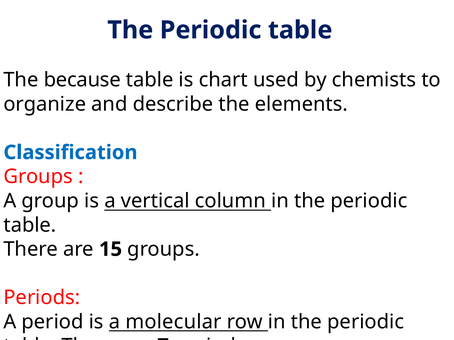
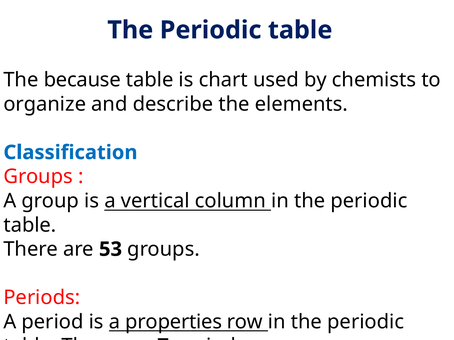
15: 15 -> 53
molecular: molecular -> properties
